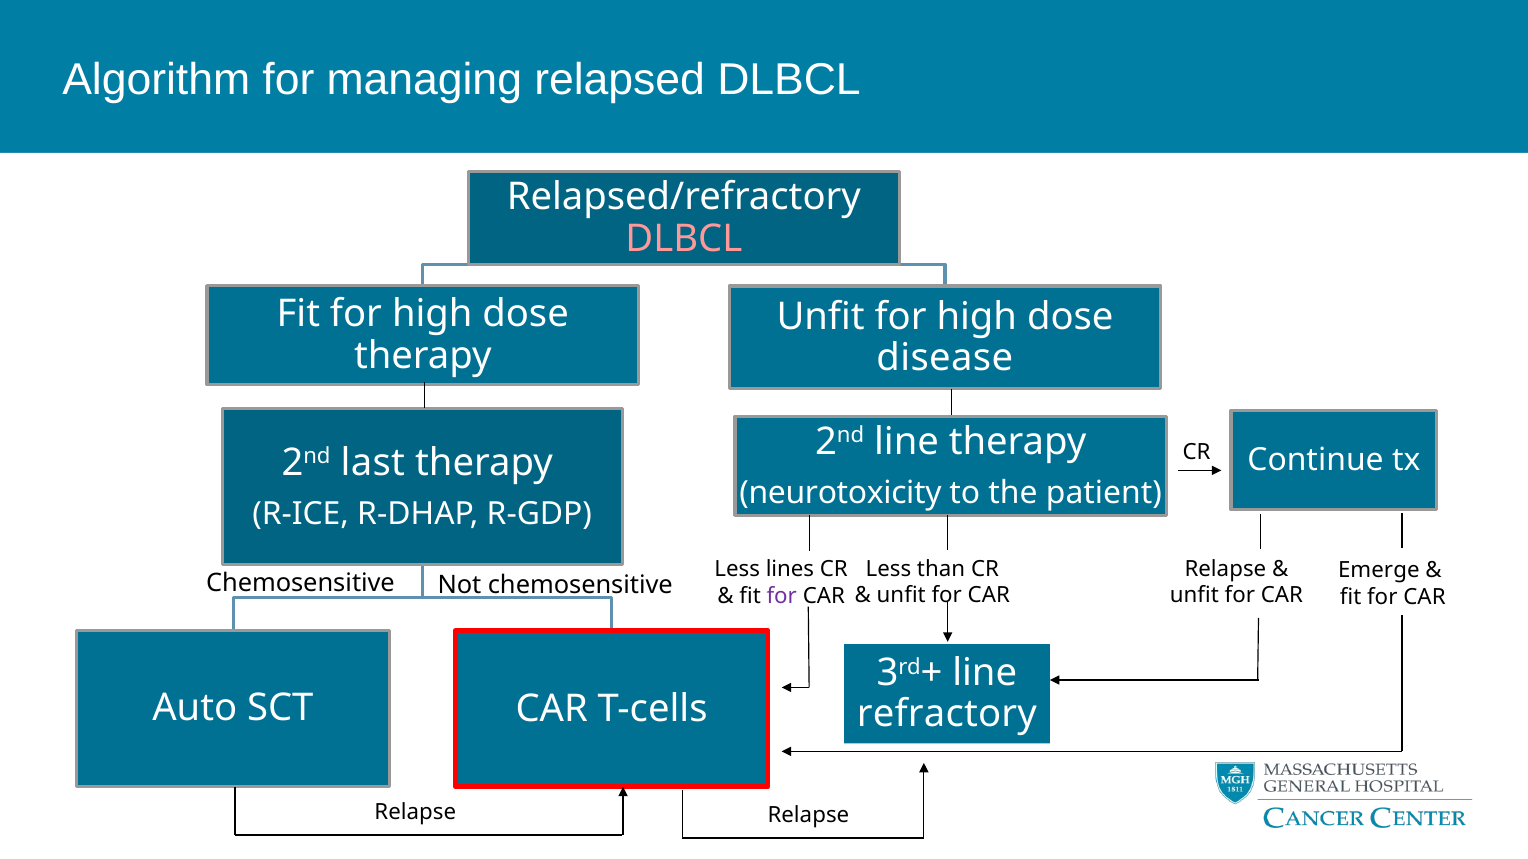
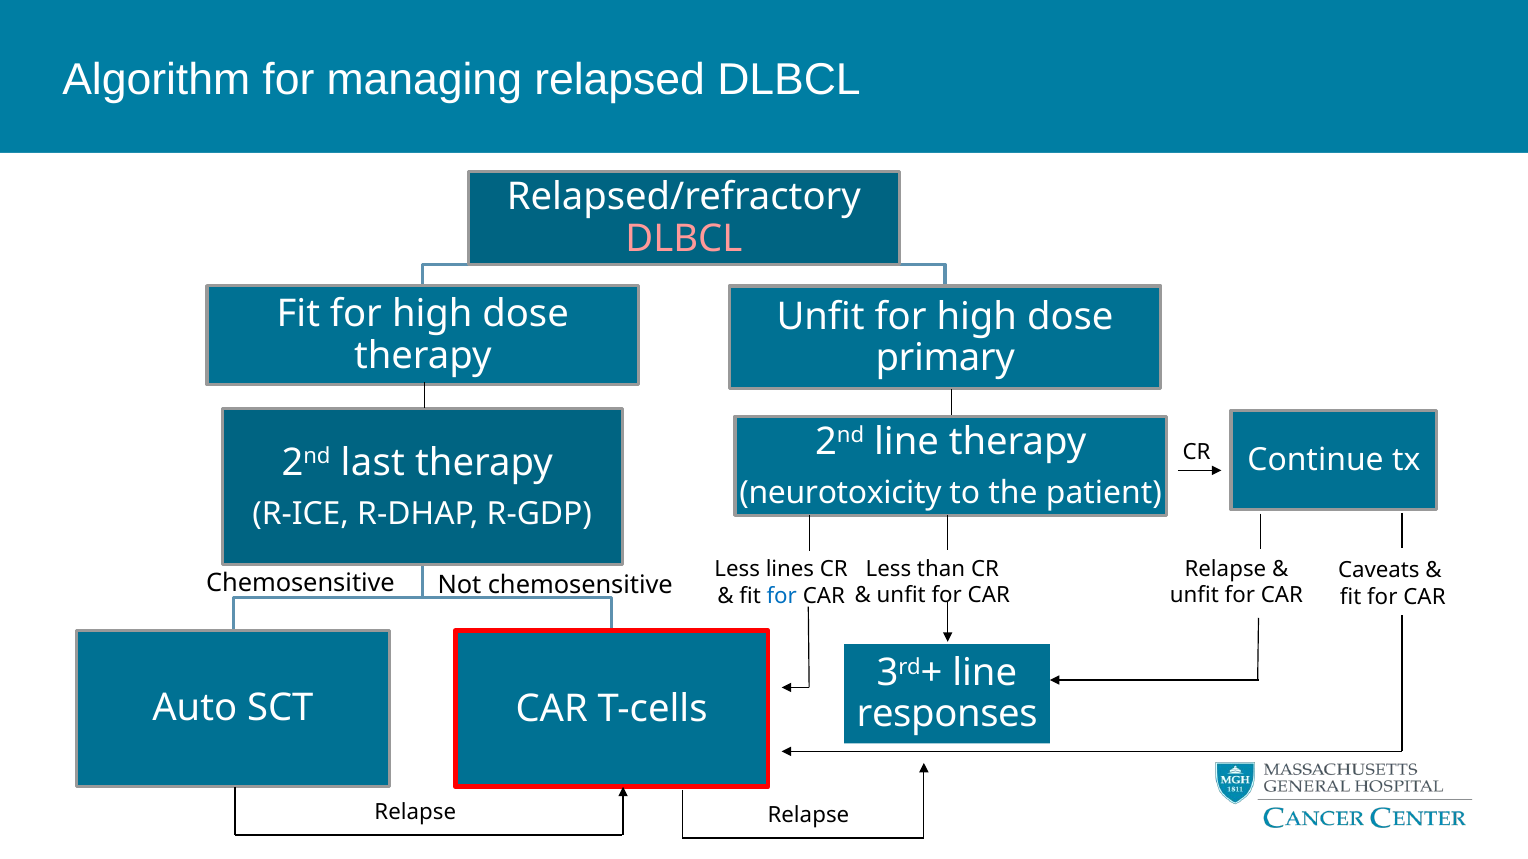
disease: disease -> primary
Emerge: Emerge -> Caveats
for at (782, 597) colour: purple -> blue
refractory: refractory -> responses
